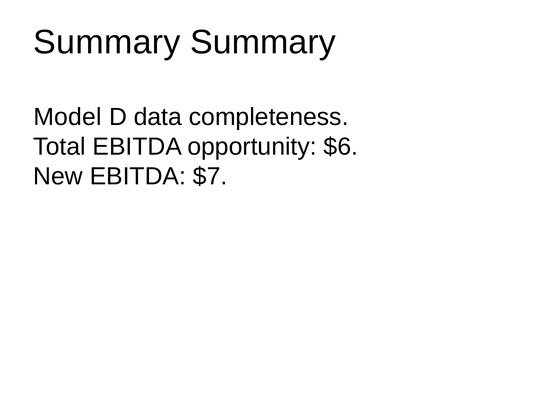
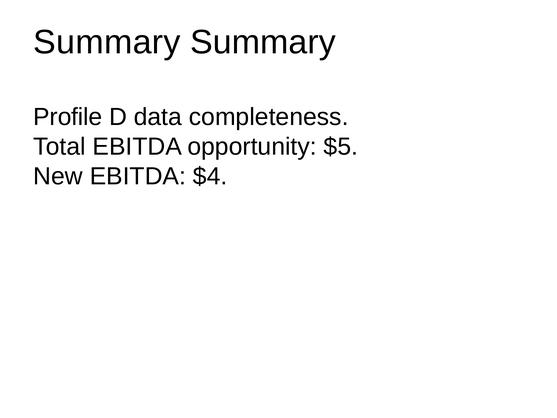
Model: Model -> Profile
$6: $6 -> $5
$7: $7 -> $4
